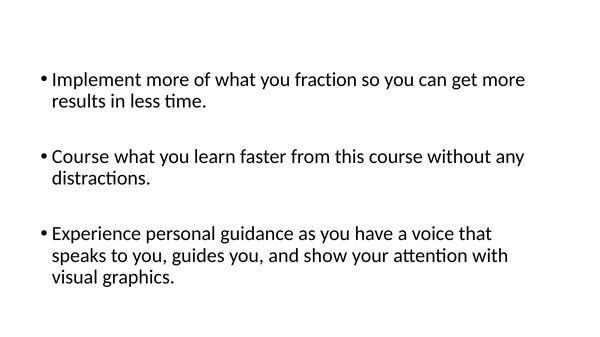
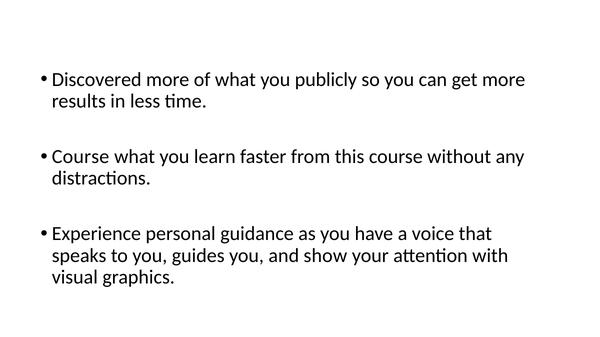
Implement: Implement -> Discovered
fraction: fraction -> publicly
